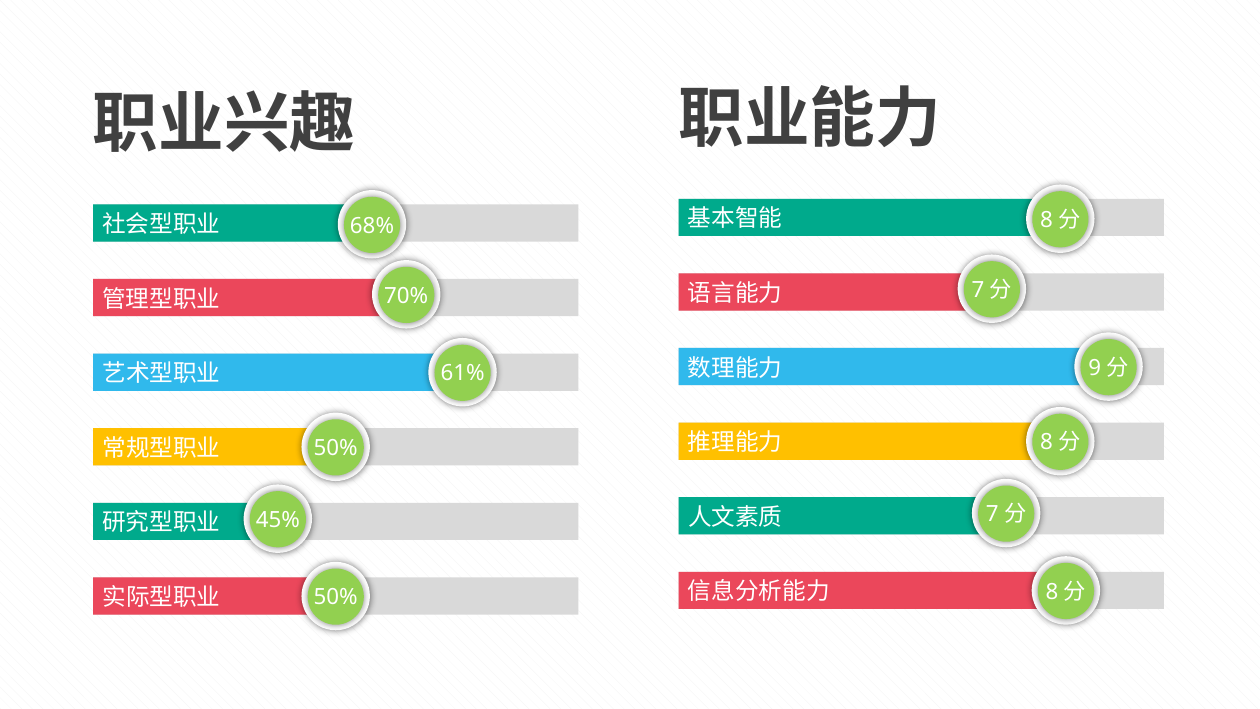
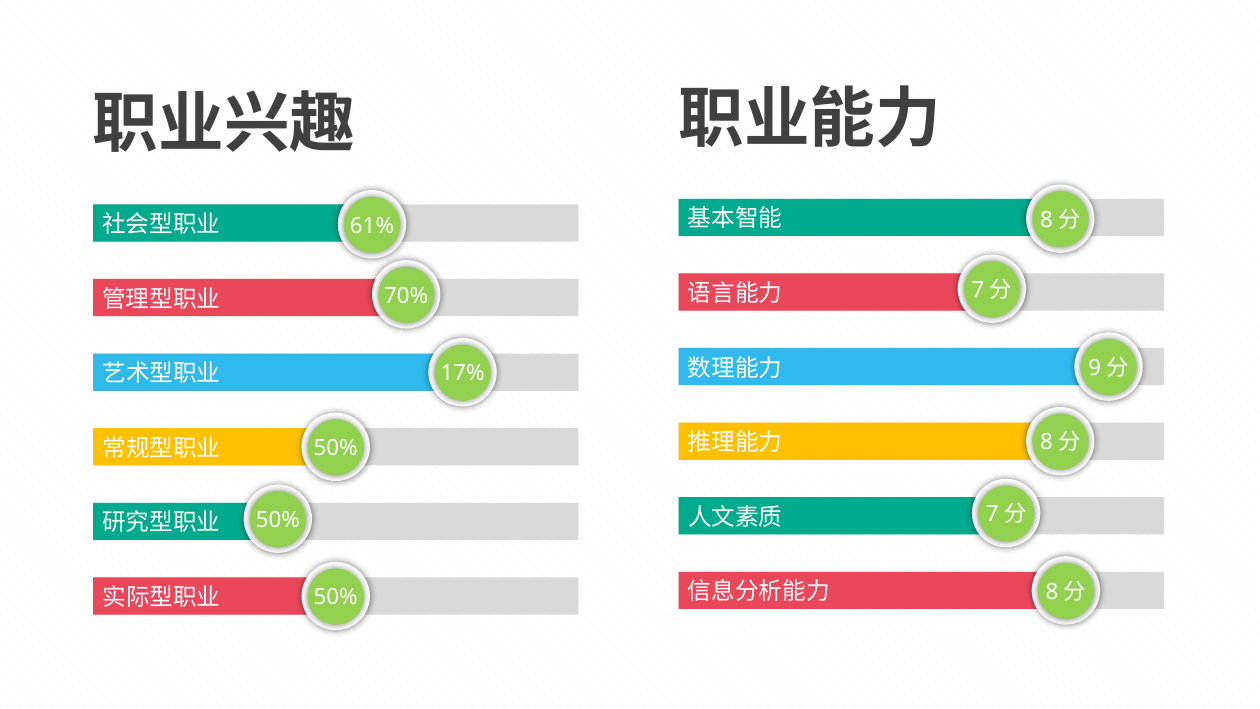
68%: 68% -> 61%
61%: 61% -> 17%
45% at (278, 520): 45% -> 50%
